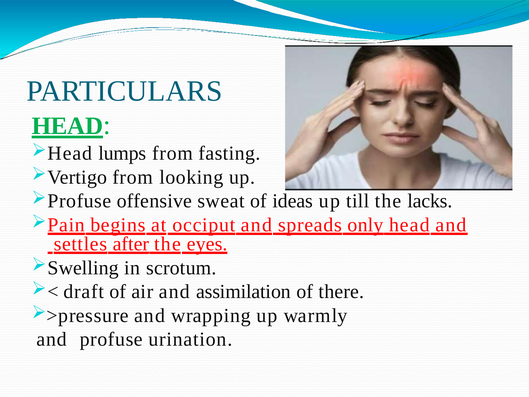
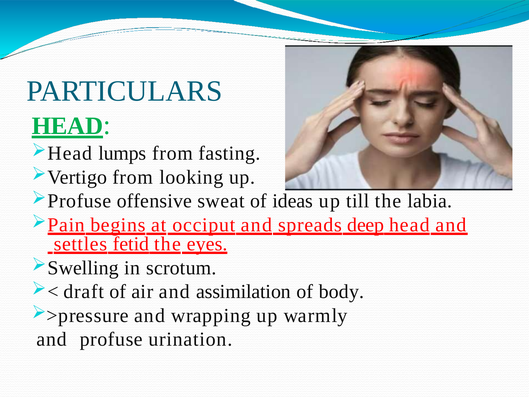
lacks: lacks -> labia
only: only -> deep
after: after -> fetid
there: there -> body
